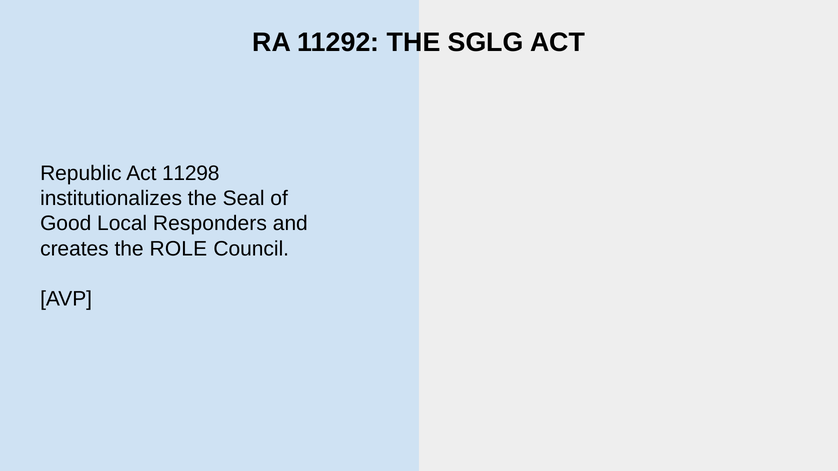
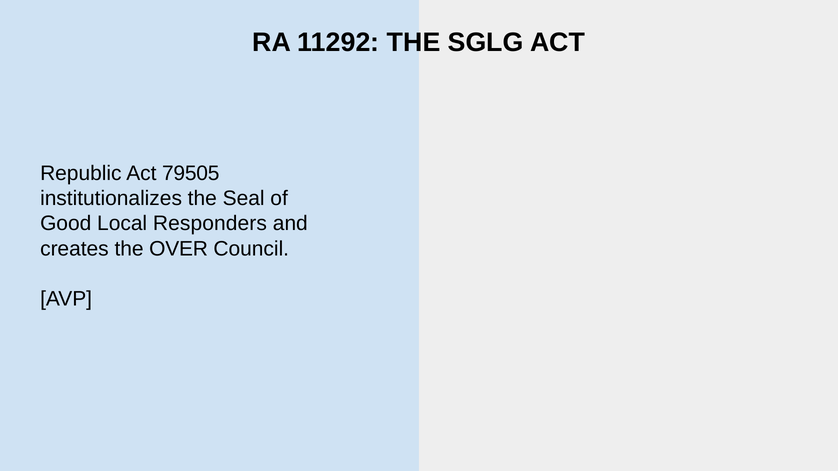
11298: 11298 -> 79505
ROLE: ROLE -> OVER
